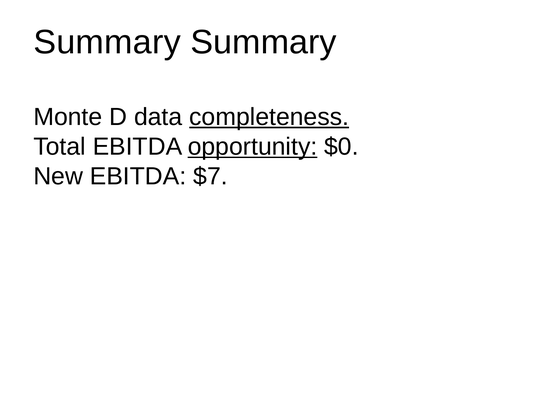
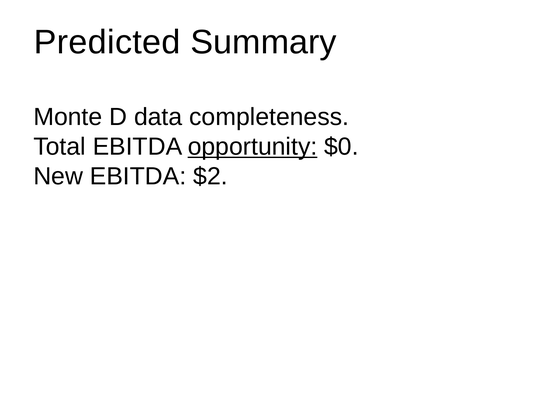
Summary at (107, 42): Summary -> Predicted
completeness underline: present -> none
$7: $7 -> $2
